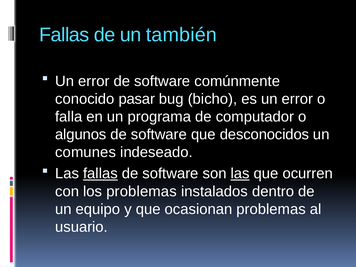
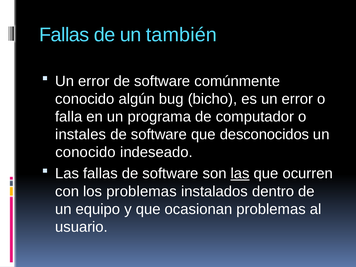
pasar: pasar -> algún
algunos: algunos -> instales
comunes at (86, 152): comunes -> conocido
fallas at (100, 174) underline: present -> none
